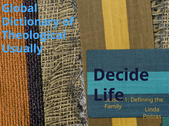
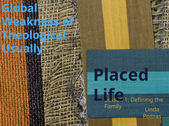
Dictionary: Dictionary -> Weakness
Decide: Decide -> Placed
